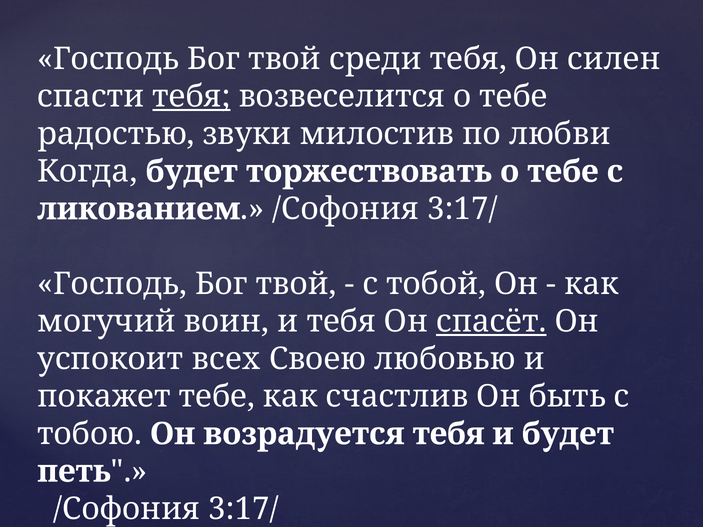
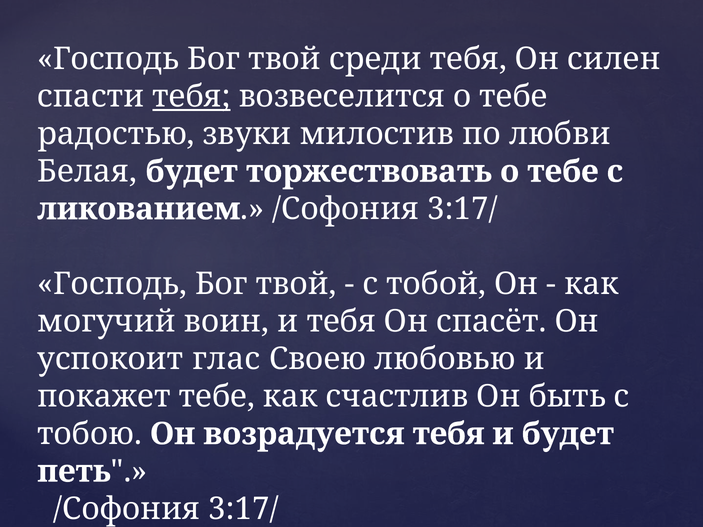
Когда: Когда -> Белая
спасёт underline: present -> none
всех: всех -> глас
